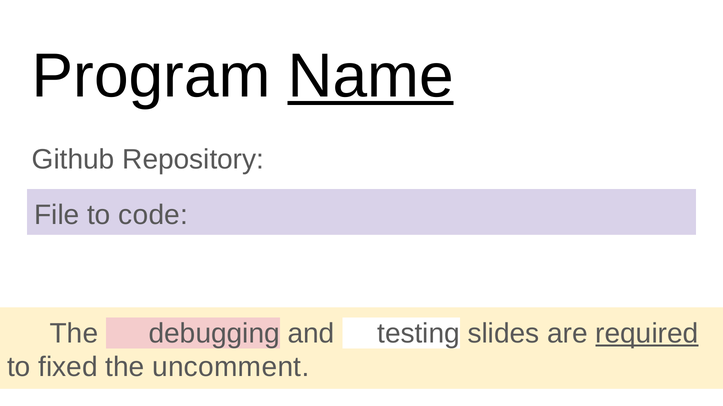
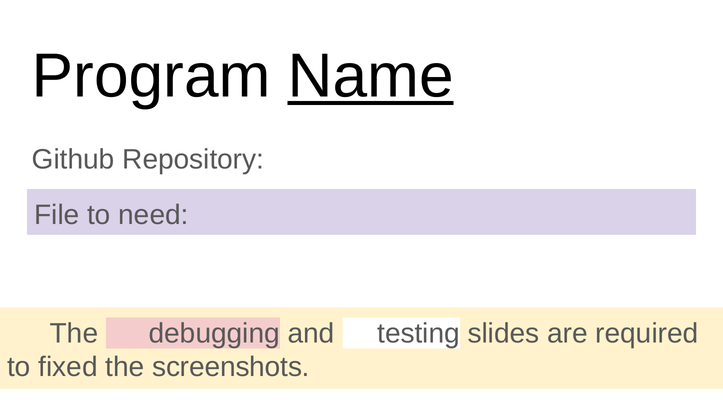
code: code -> need
required underline: present -> none
uncomment: uncomment -> screenshots
